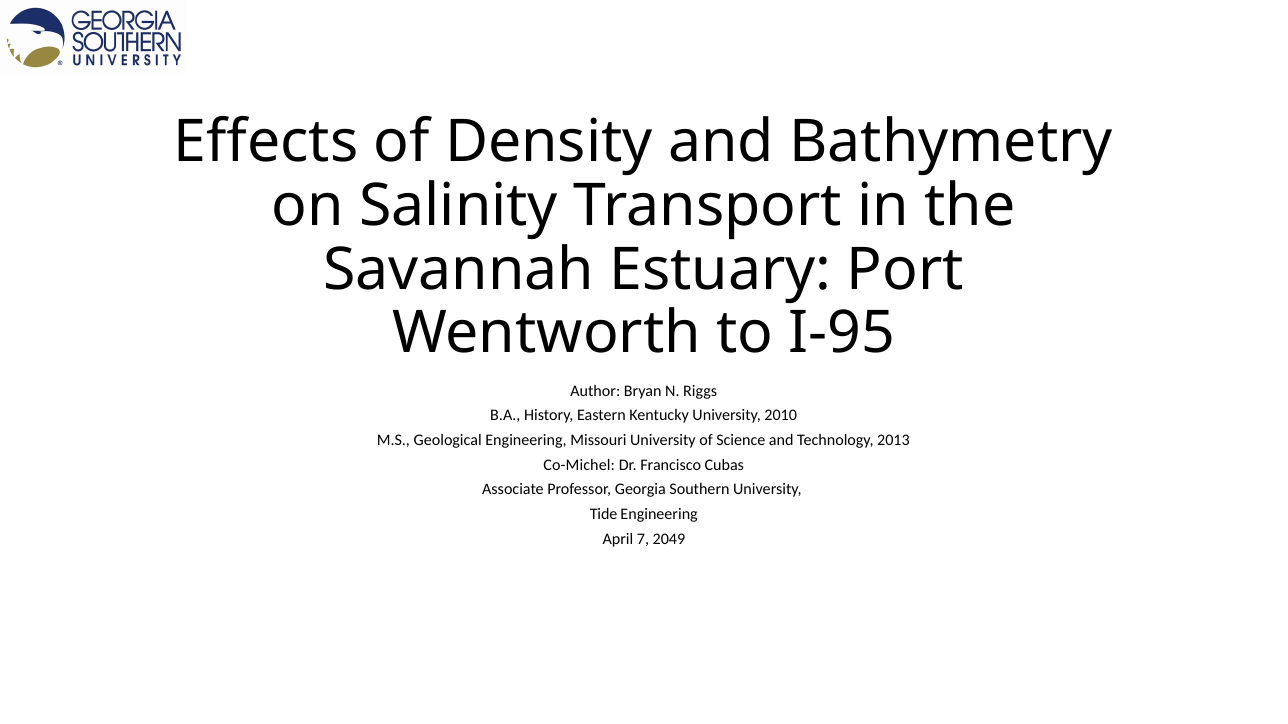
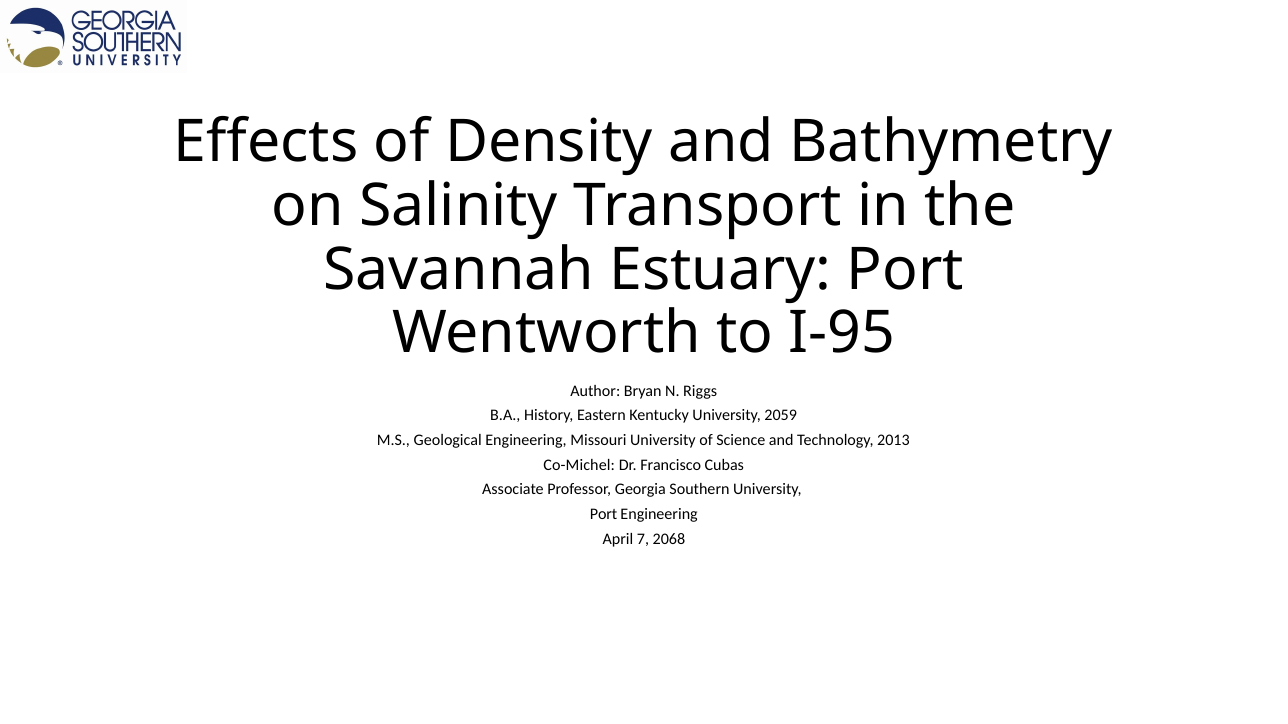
2010: 2010 -> 2059
Tide at (604, 514): Tide -> Port
2049: 2049 -> 2068
